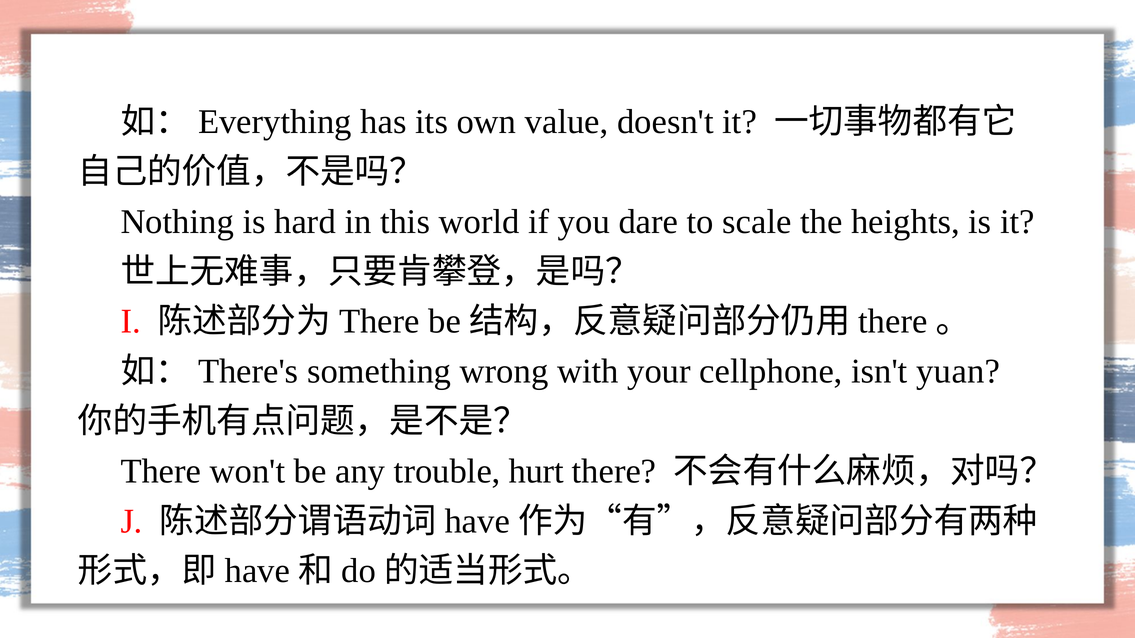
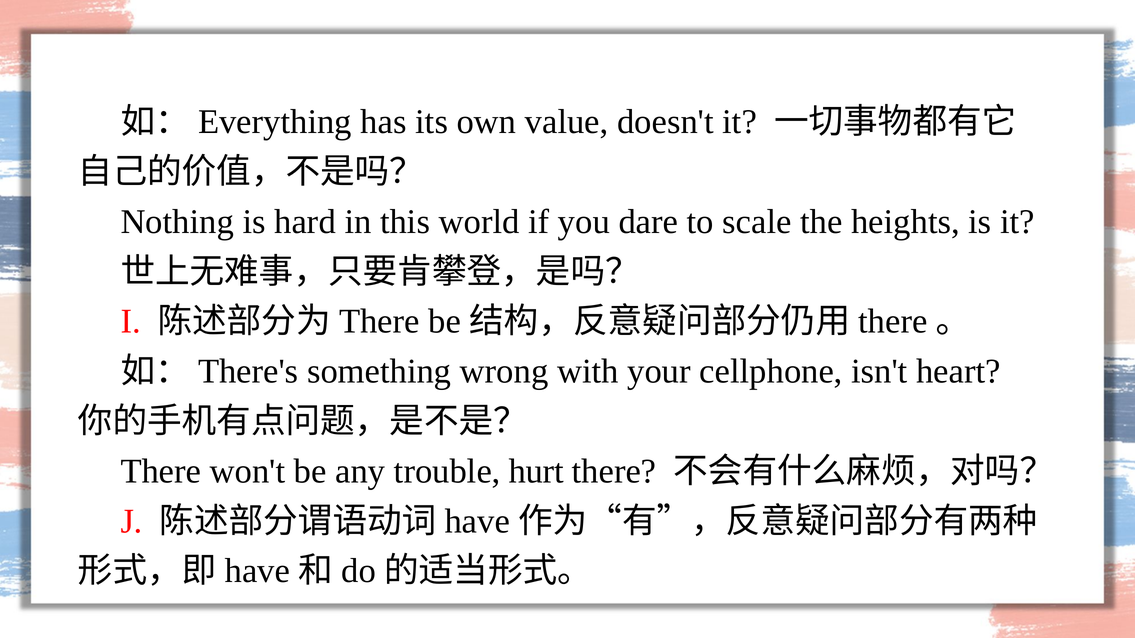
yuan: yuan -> heart
